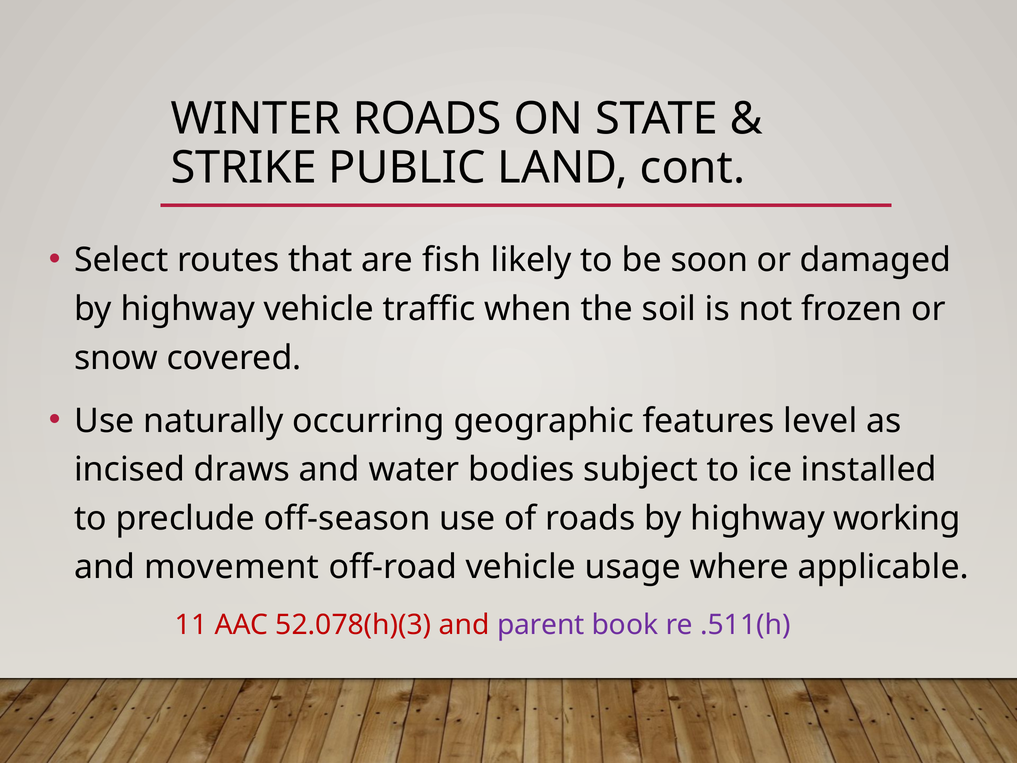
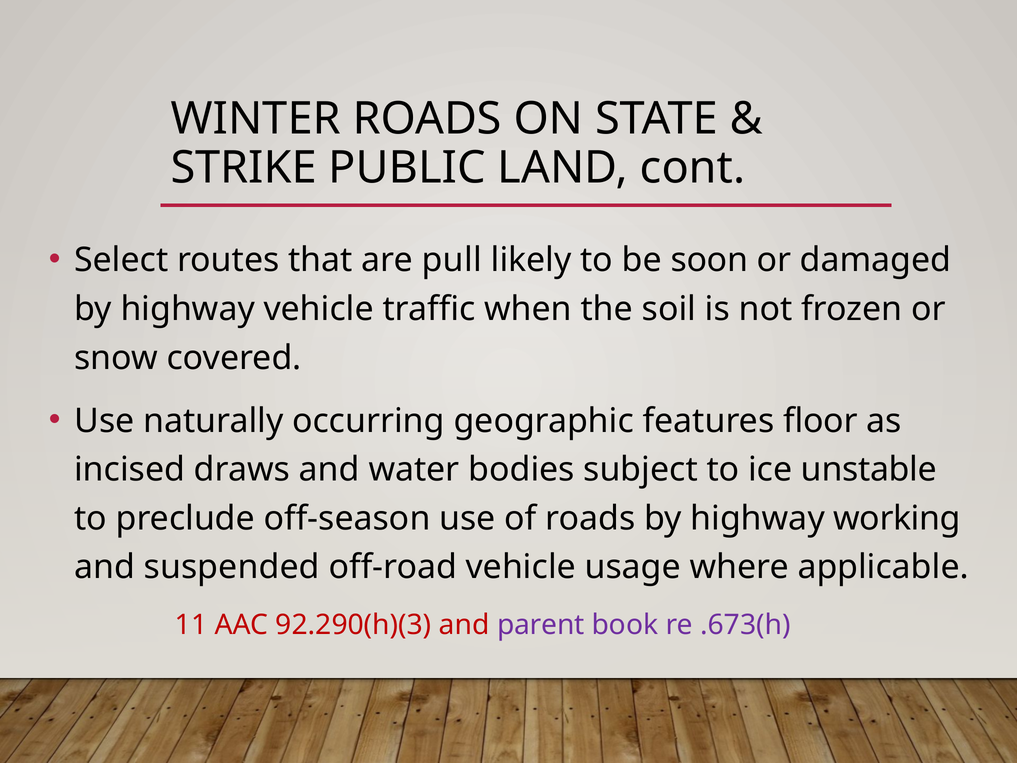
fish: fish -> pull
level: level -> floor
installed: installed -> unstable
movement: movement -> suspended
52.078(h)(3: 52.078(h)(3 -> 92.290(h)(3
.511(h: .511(h -> .673(h
